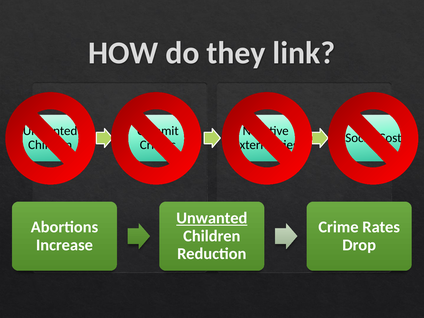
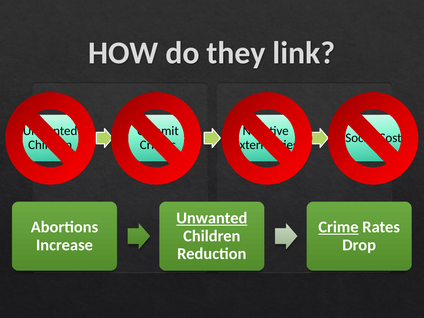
Crime underline: none -> present
